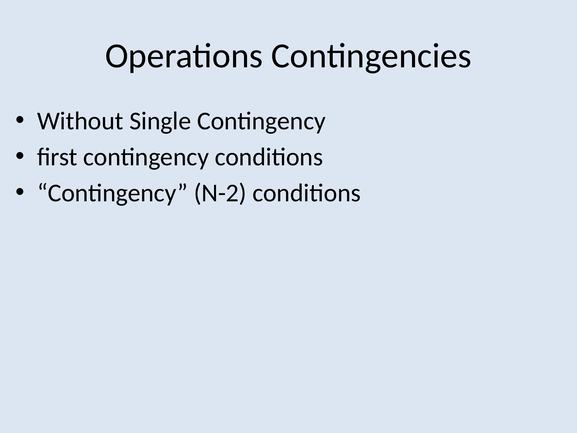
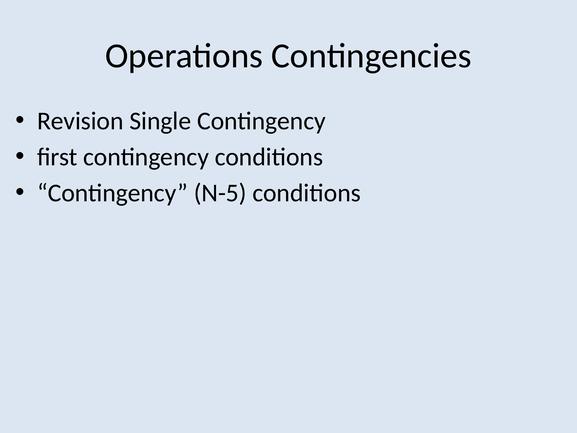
Without: Without -> Revision
N-2: N-2 -> N-5
